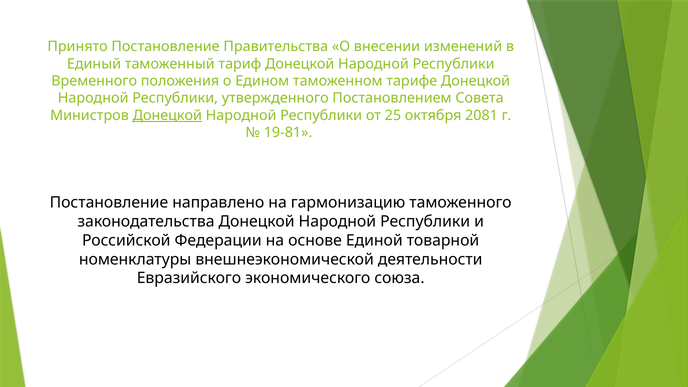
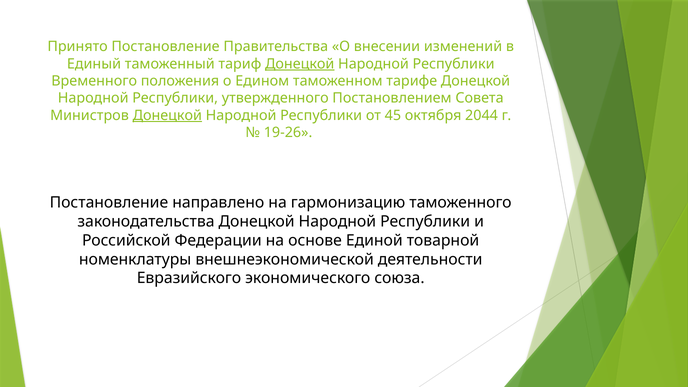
Донецкой at (300, 64) underline: none -> present
25: 25 -> 45
2081: 2081 -> 2044
19-81: 19-81 -> 19-26
